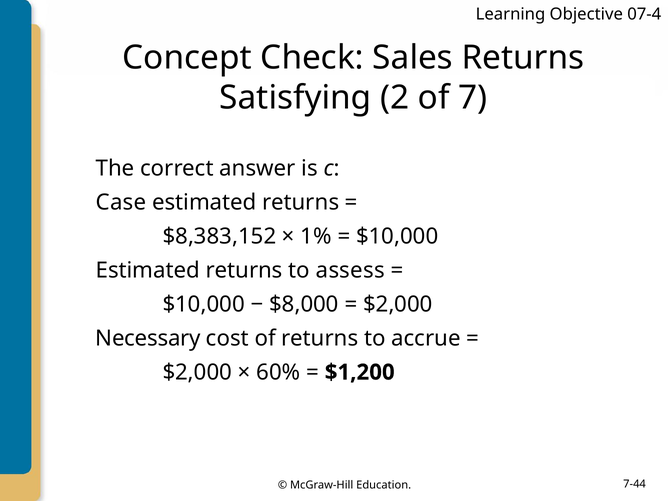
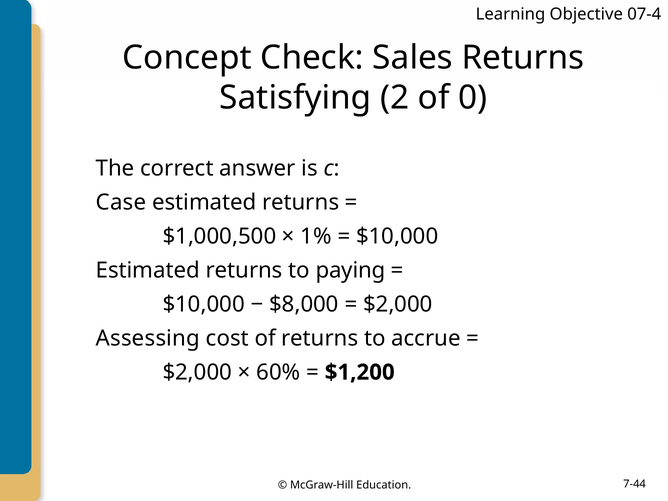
7: 7 -> 0
$8,383,152: $8,383,152 -> $1,000,500
assess: assess -> paying
Necessary: Necessary -> Assessing
